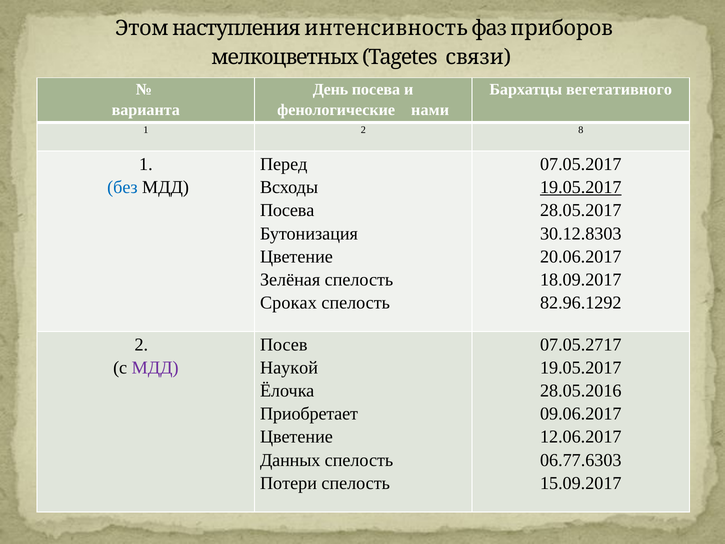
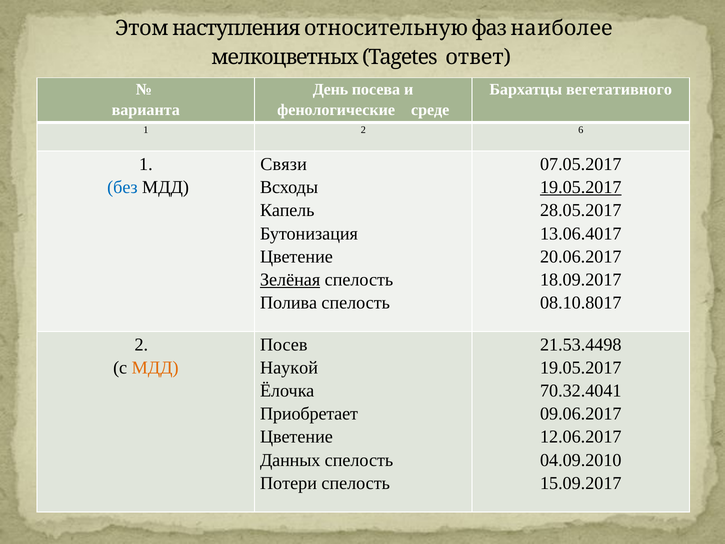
интенсивность: интенсивность -> относительную
приборов: приборов -> наиболее
связи: связи -> ответ
нами: нами -> среде
8: 8 -> 6
Перед: Перед -> Связи
Посева at (287, 210): Посева -> Капель
30.12.8303: 30.12.8303 -> 13.06.4017
Зелёная underline: none -> present
Сроках: Сроках -> Полива
82.96.1292: 82.96.1292 -> 08.10.8017
07.05.2717: 07.05.2717 -> 21.53.4498
МДД at (155, 368) colour: purple -> orange
28.05.2016: 28.05.2016 -> 70.32.4041
06.77.6303: 06.77.6303 -> 04.09.2010
